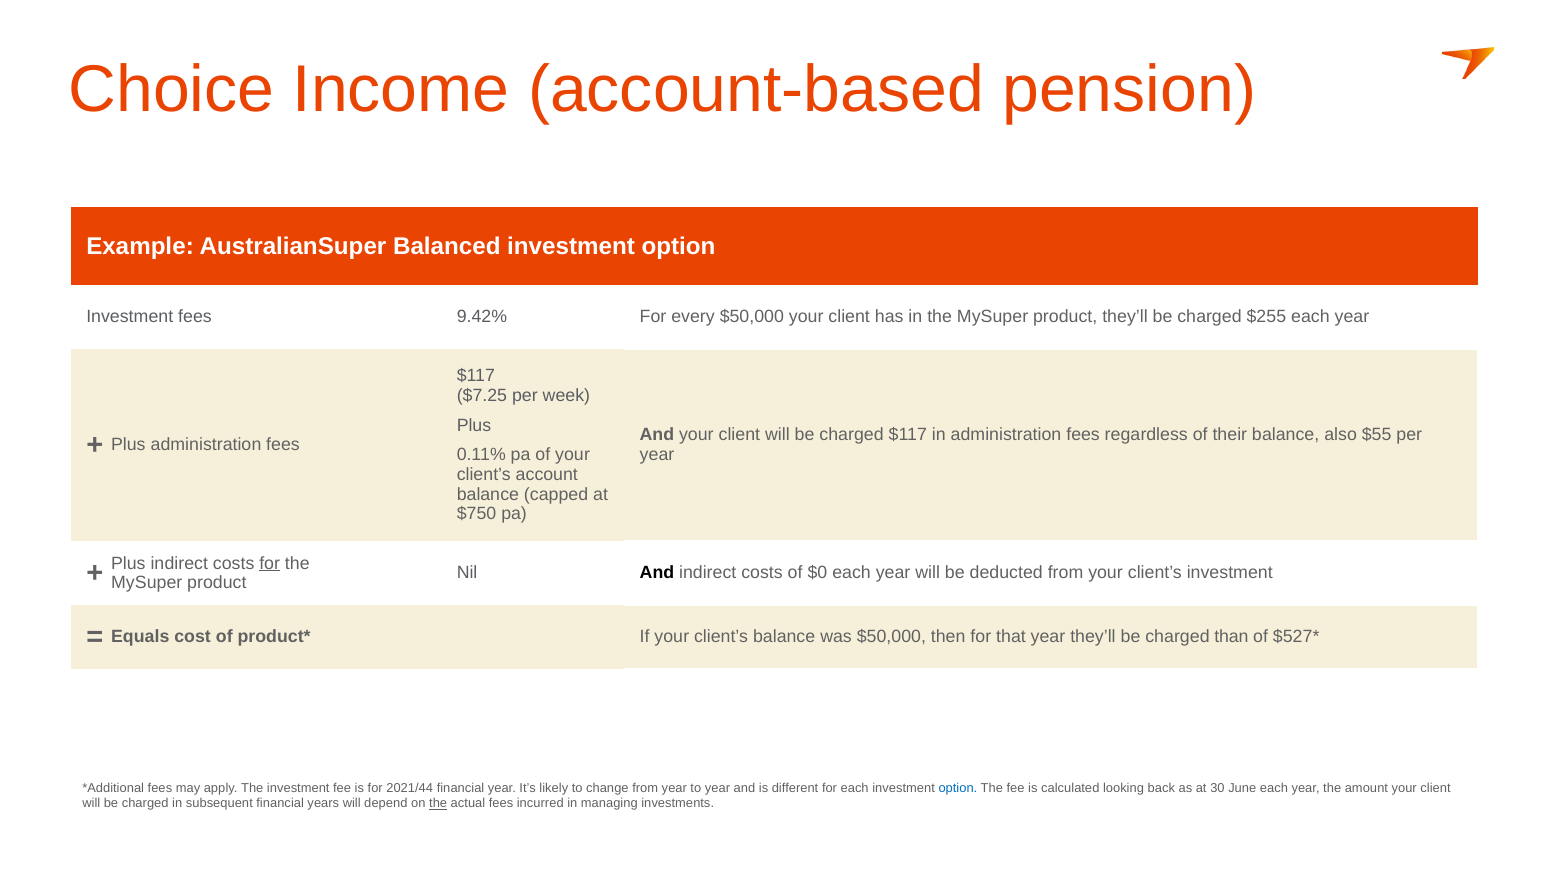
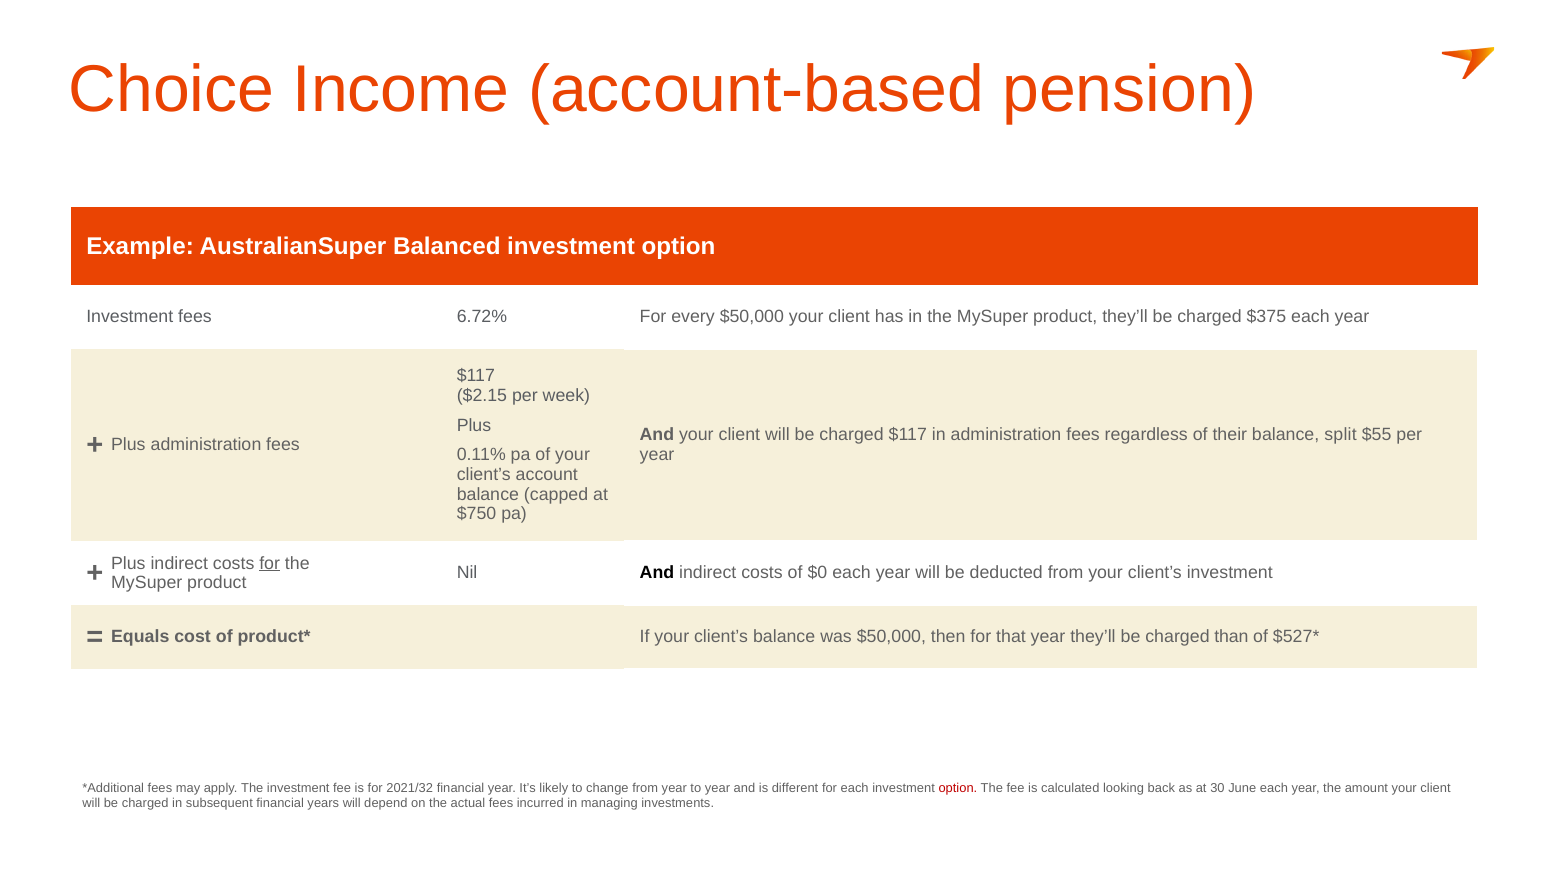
9.42%: 9.42% -> 6.72%
$255: $255 -> $375
$7.25: $7.25 -> $2.15
also: also -> split
2021/44: 2021/44 -> 2021/32
option at (958, 788) colour: blue -> red
the at (438, 804) underline: present -> none
